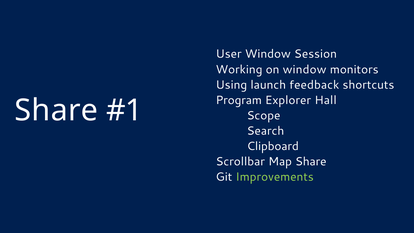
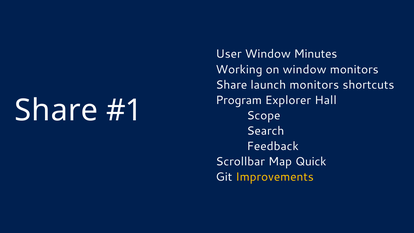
Session: Session -> Minutes
Using at (231, 85): Using -> Share
launch feedback: feedback -> monitors
Clipboard: Clipboard -> Feedback
Map Share: Share -> Quick
Improvements colour: light green -> yellow
